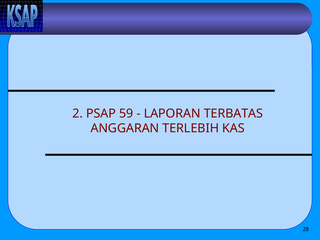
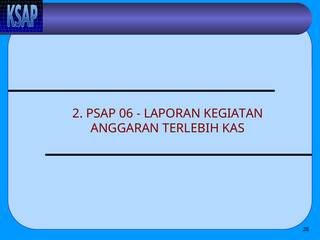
59: 59 -> 06
TERBATAS: TERBATAS -> KEGIATAN
